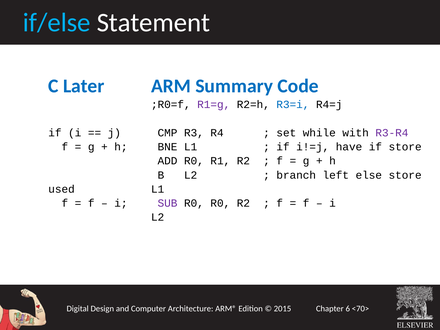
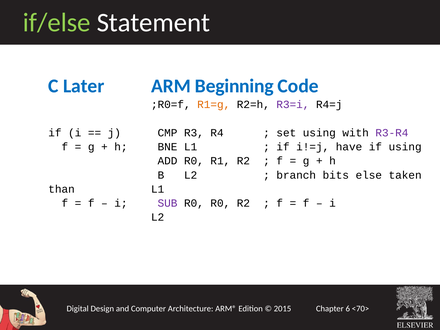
if/else colour: light blue -> light green
Summary: Summary -> Beginning
R1=g colour: purple -> orange
R3=i colour: blue -> purple
set while: while -> using
if store: store -> using
left: left -> bits
else store: store -> taken
used: used -> than
